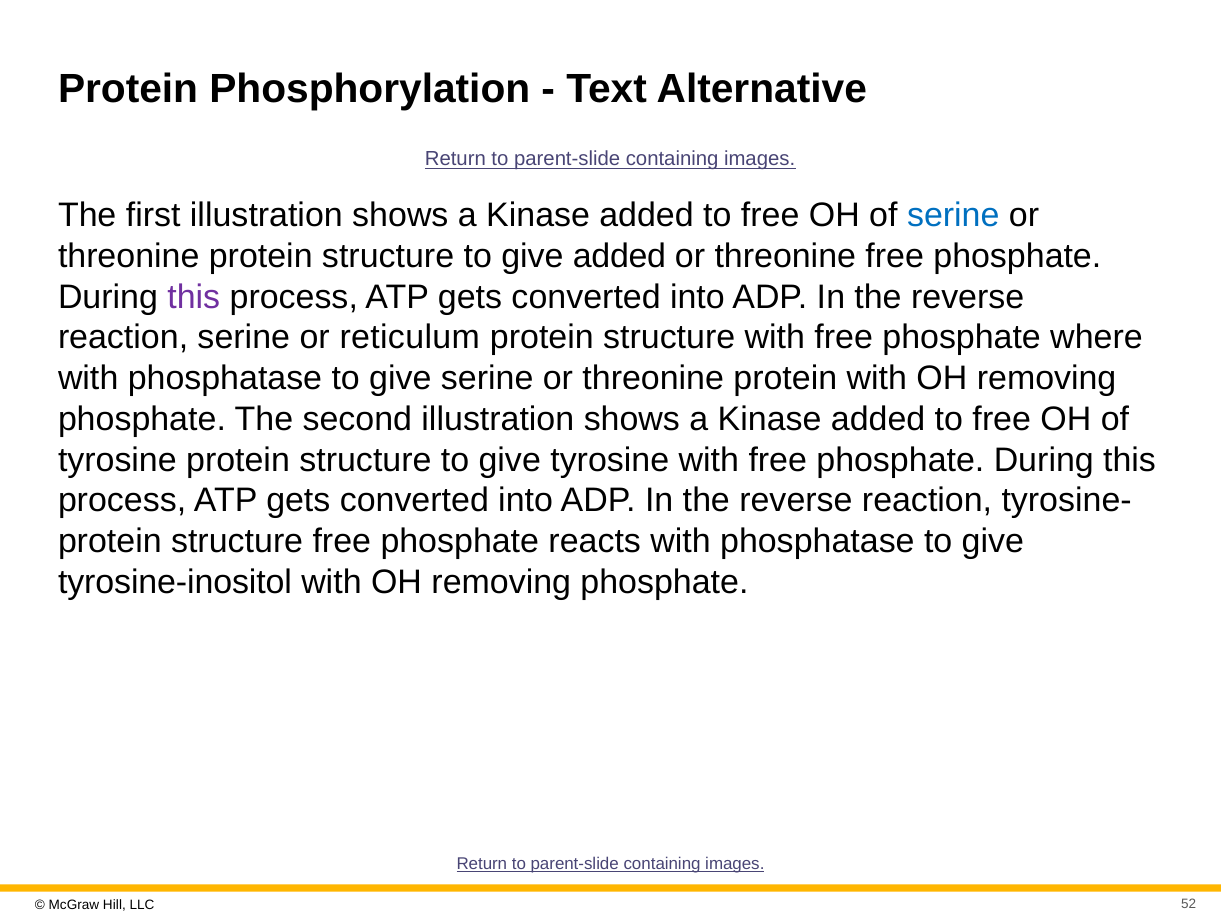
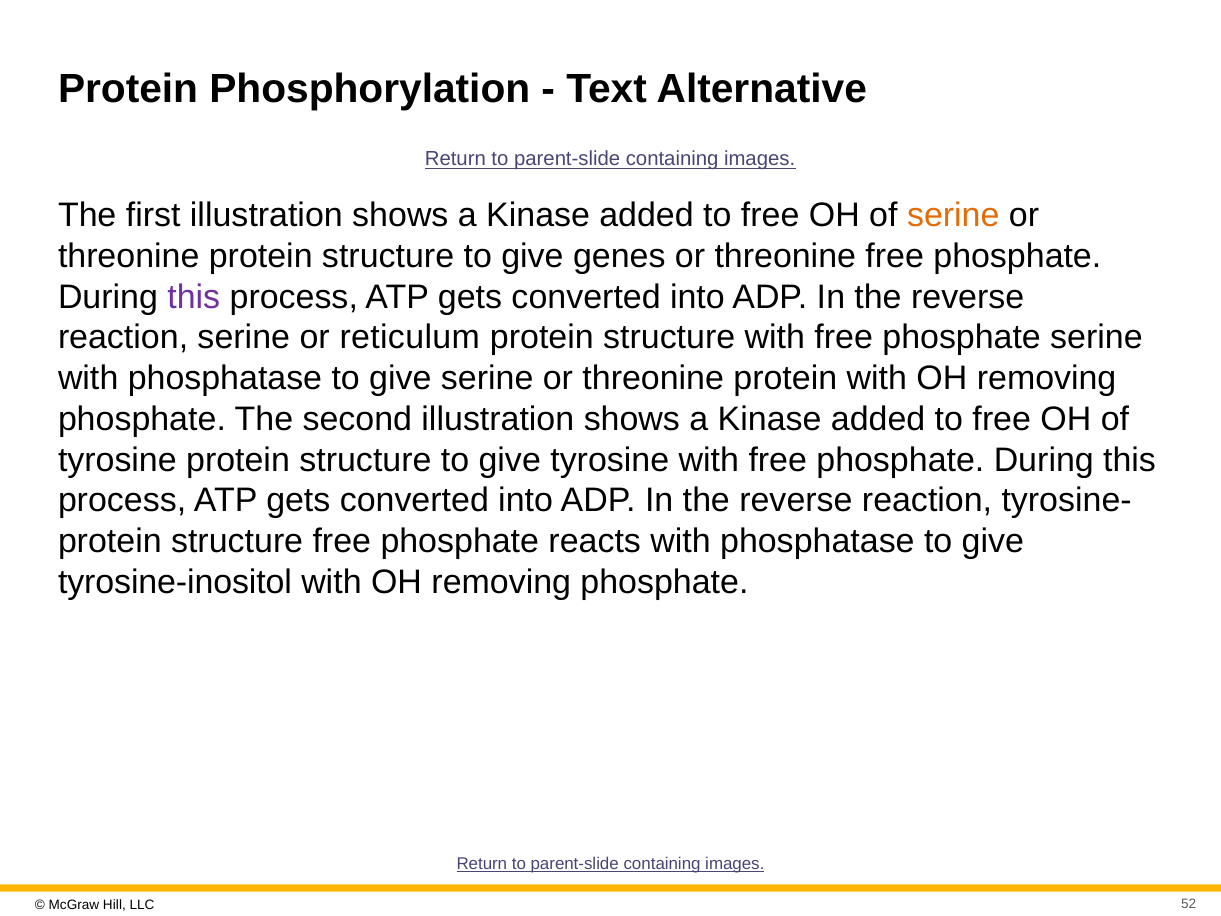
serine at (953, 215) colour: blue -> orange
give added: added -> genes
phosphate where: where -> serine
